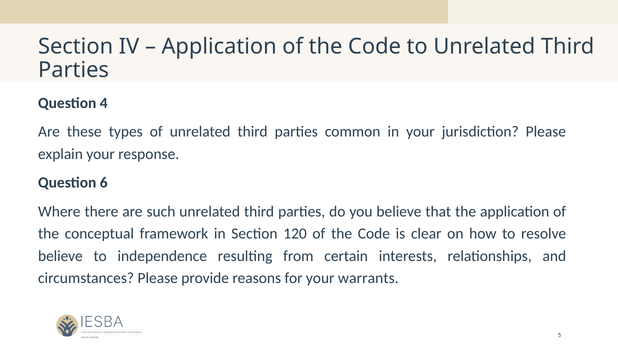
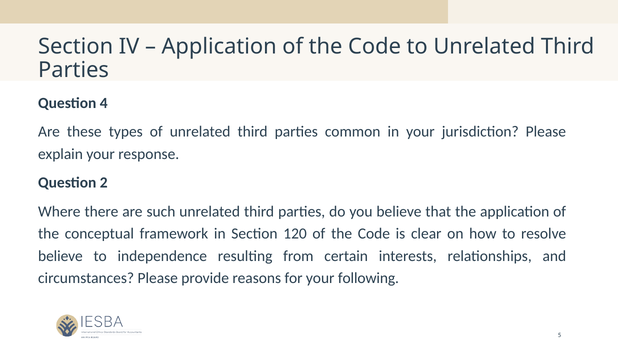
6: 6 -> 2
warrants: warrants -> following
